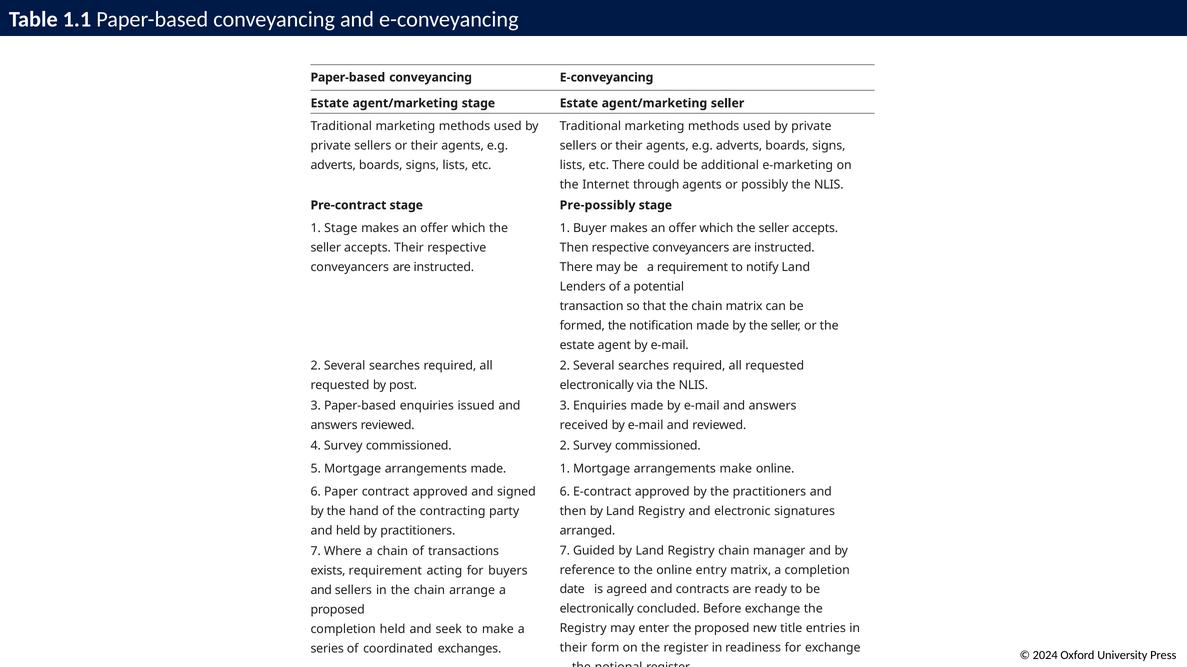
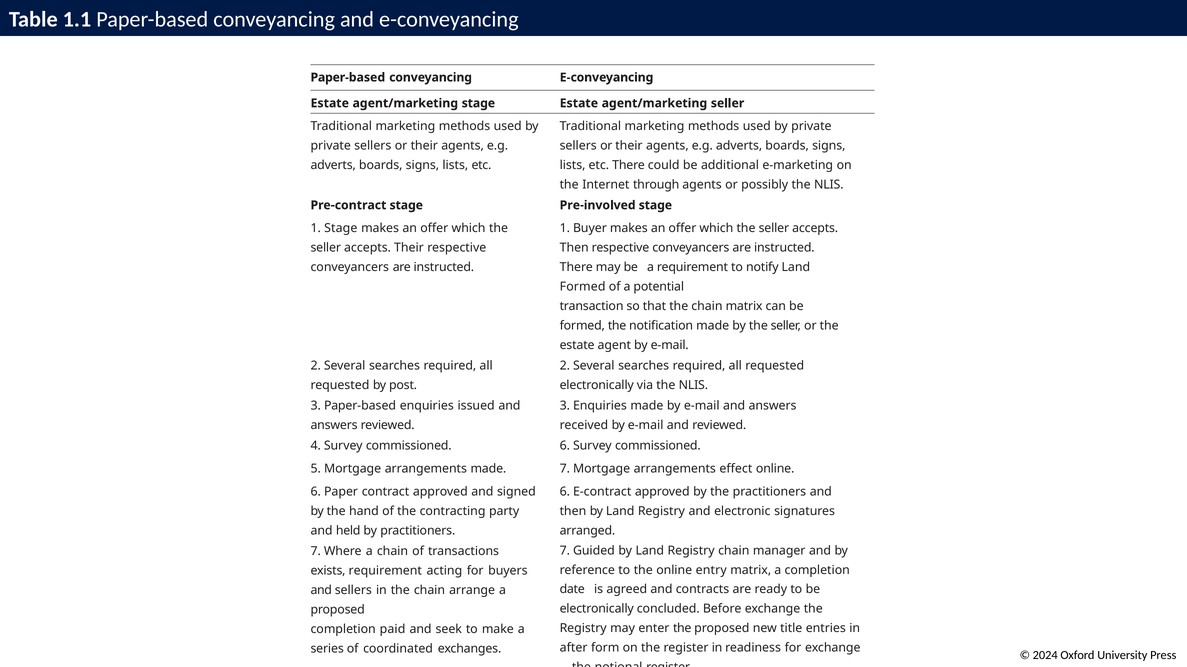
Pre-possibly: Pre-possibly -> Pre-involved
Lenders at (583, 287): Lenders -> Formed
commissioned 2: 2 -> 6
made 1: 1 -> 7
arrangements make: make -> effect
completion held: held -> paid
their at (574, 648): their -> after
